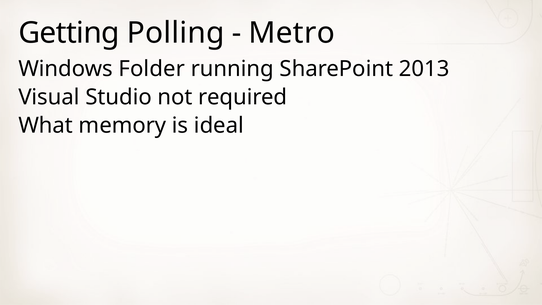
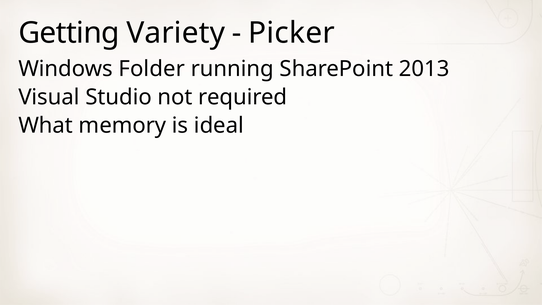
Polling: Polling -> Variety
Metro: Metro -> Picker
